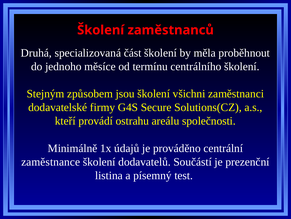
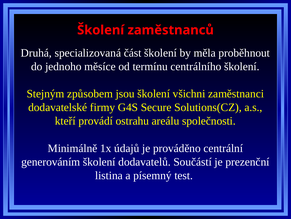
zaměstnance: zaměstnance -> generováním
